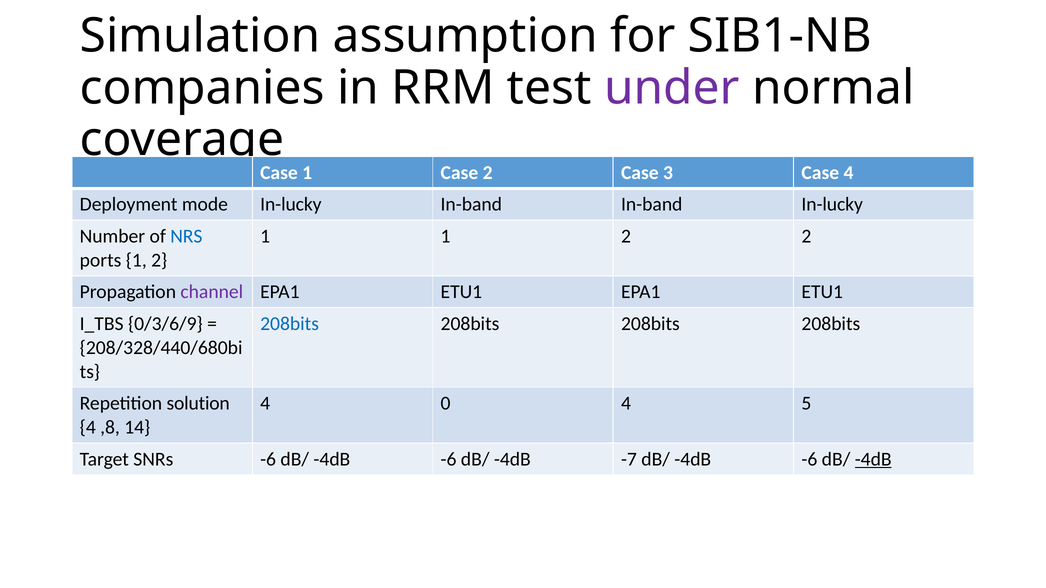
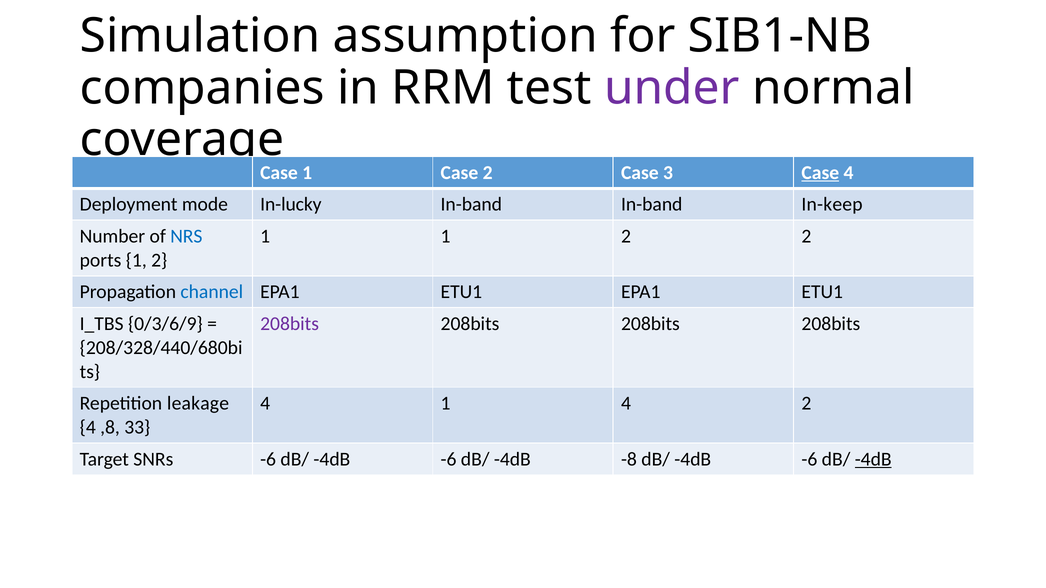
Case at (820, 173) underline: none -> present
In-band In-lucky: In-lucky -> In-keep
channel colour: purple -> blue
208bits at (290, 324) colour: blue -> purple
solution: solution -> leakage
4 0: 0 -> 1
4 5: 5 -> 2
14: 14 -> 33
-7: -7 -> -8
